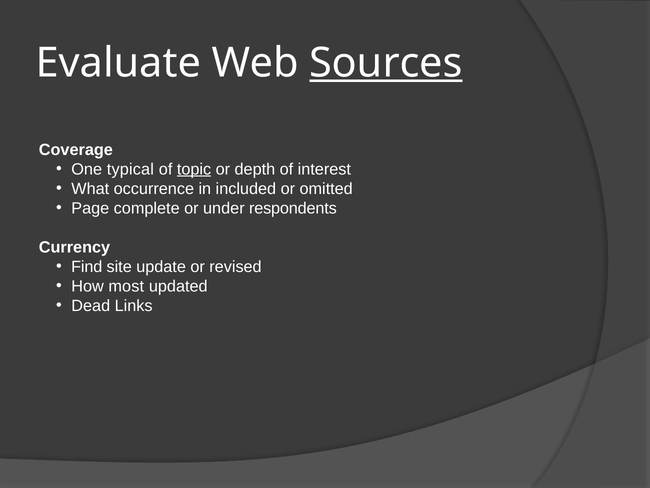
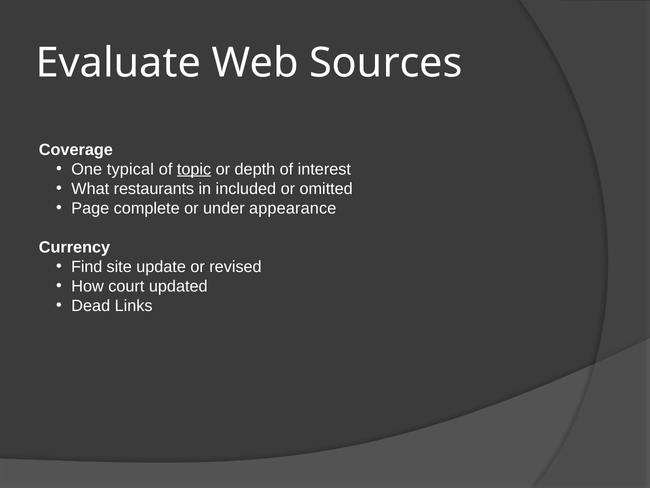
Sources underline: present -> none
occurrence: occurrence -> restaurants
respondents: respondents -> appearance
most: most -> court
